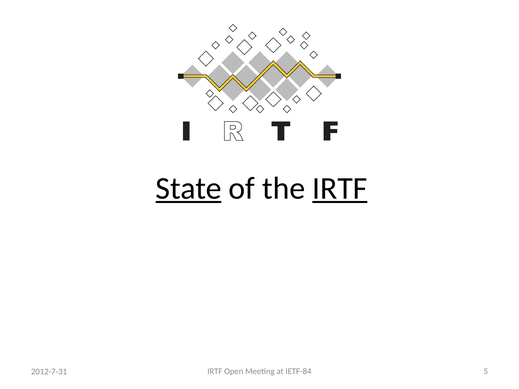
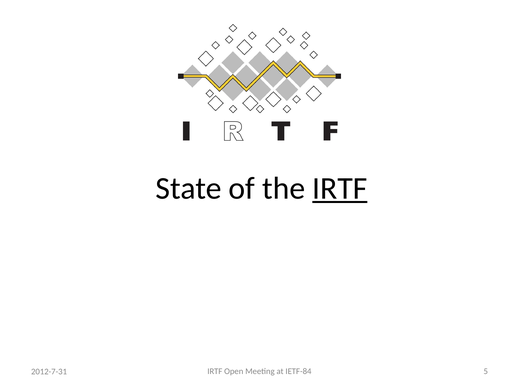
State underline: present -> none
